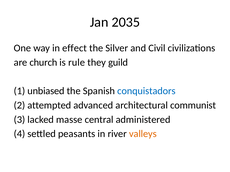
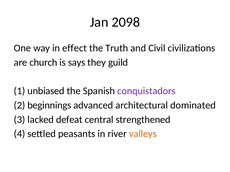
2035: 2035 -> 2098
Silver: Silver -> Truth
rule: rule -> says
conquistadors colour: blue -> purple
attempted: attempted -> beginnings
communist: communist -> dominated
masse: masse -> defeat
administered: administered -> strengthened
